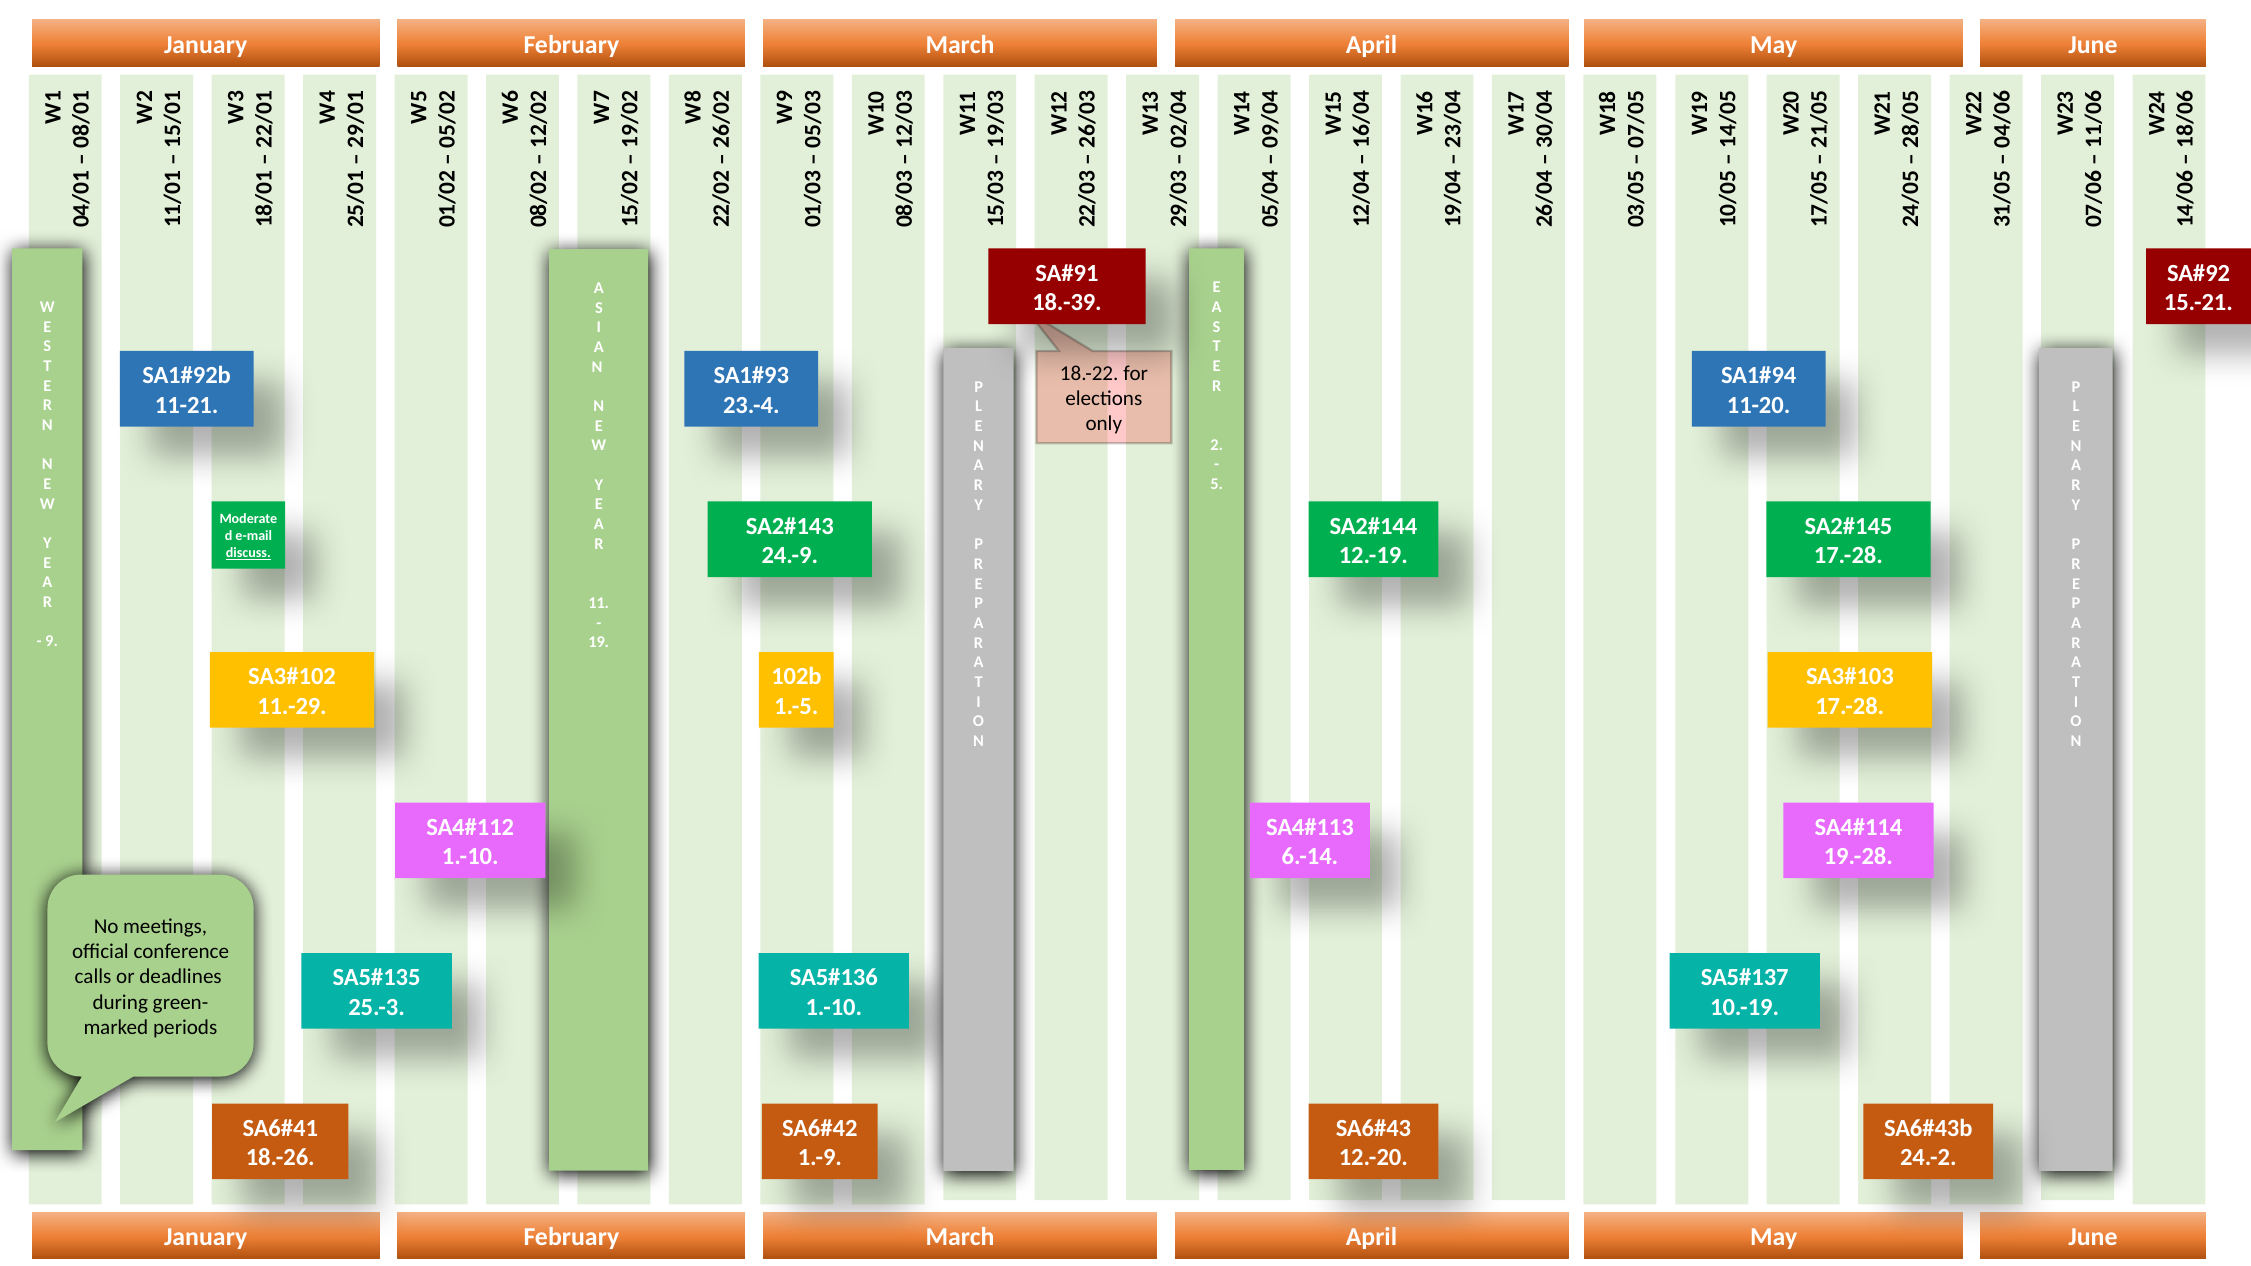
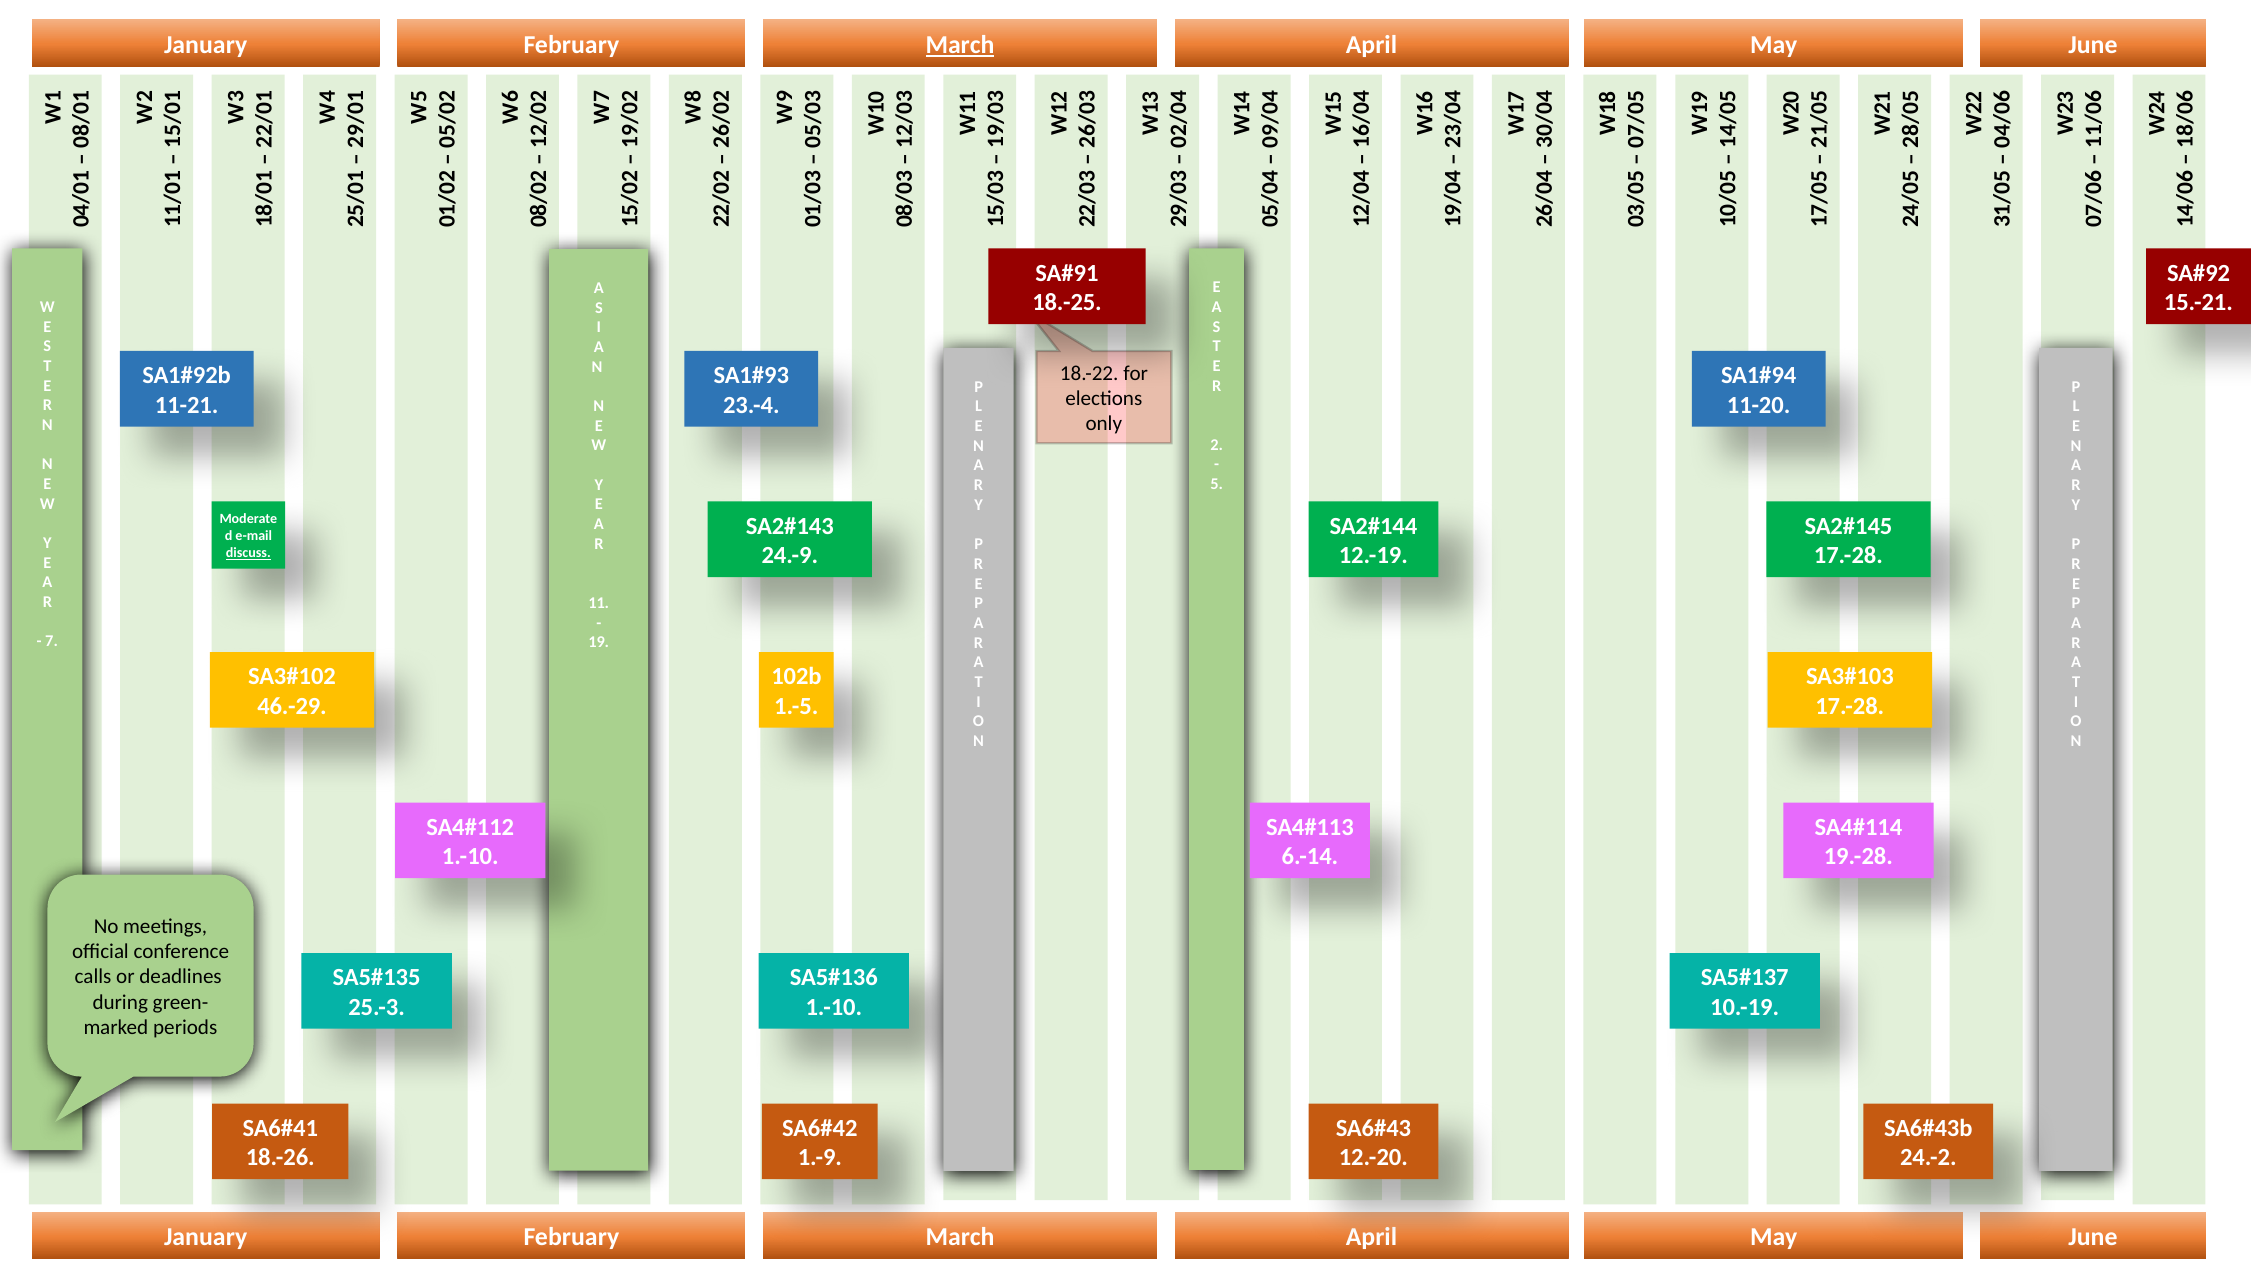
March at (960, 45) underline: none -> present
18.-39: 18.-39 -> 18.-25
9 at (52, 642): 9 -> 7
11.-29: 11.-29 -> 46.-29
